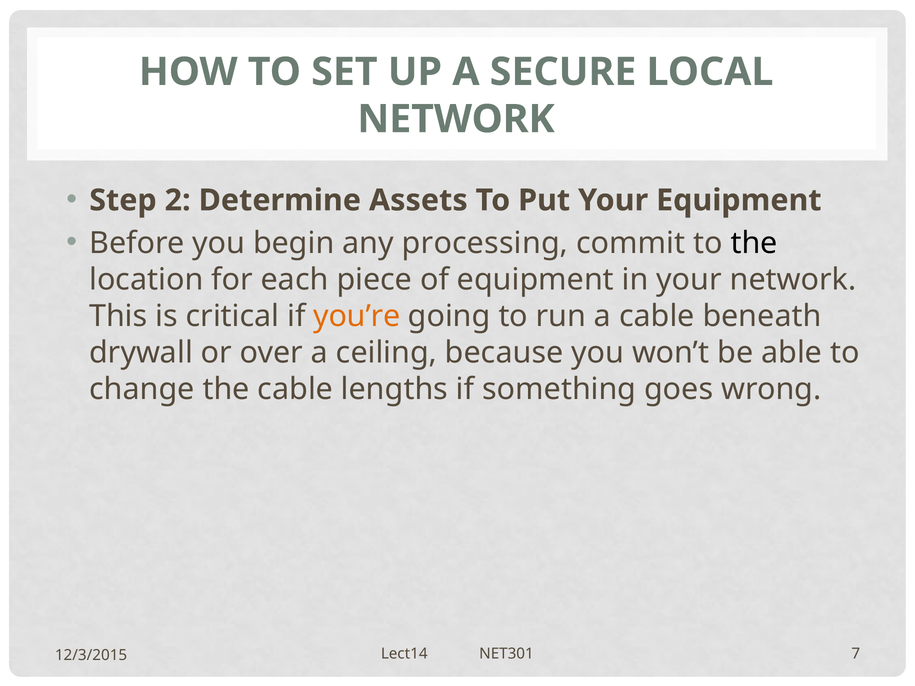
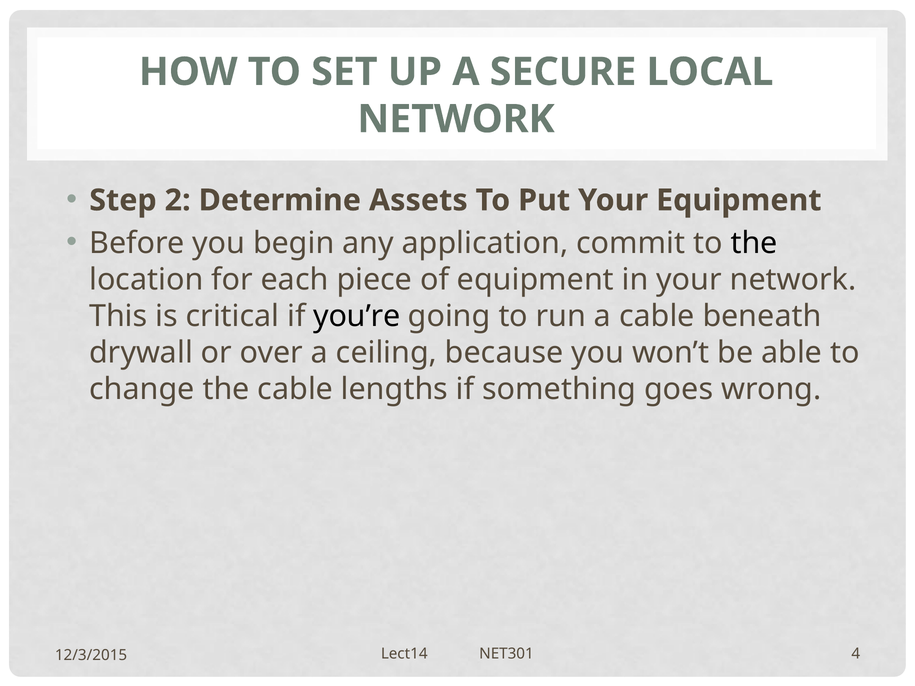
processing: processing -> application
you’re colour: orange -> black
7: 7 -> 4
